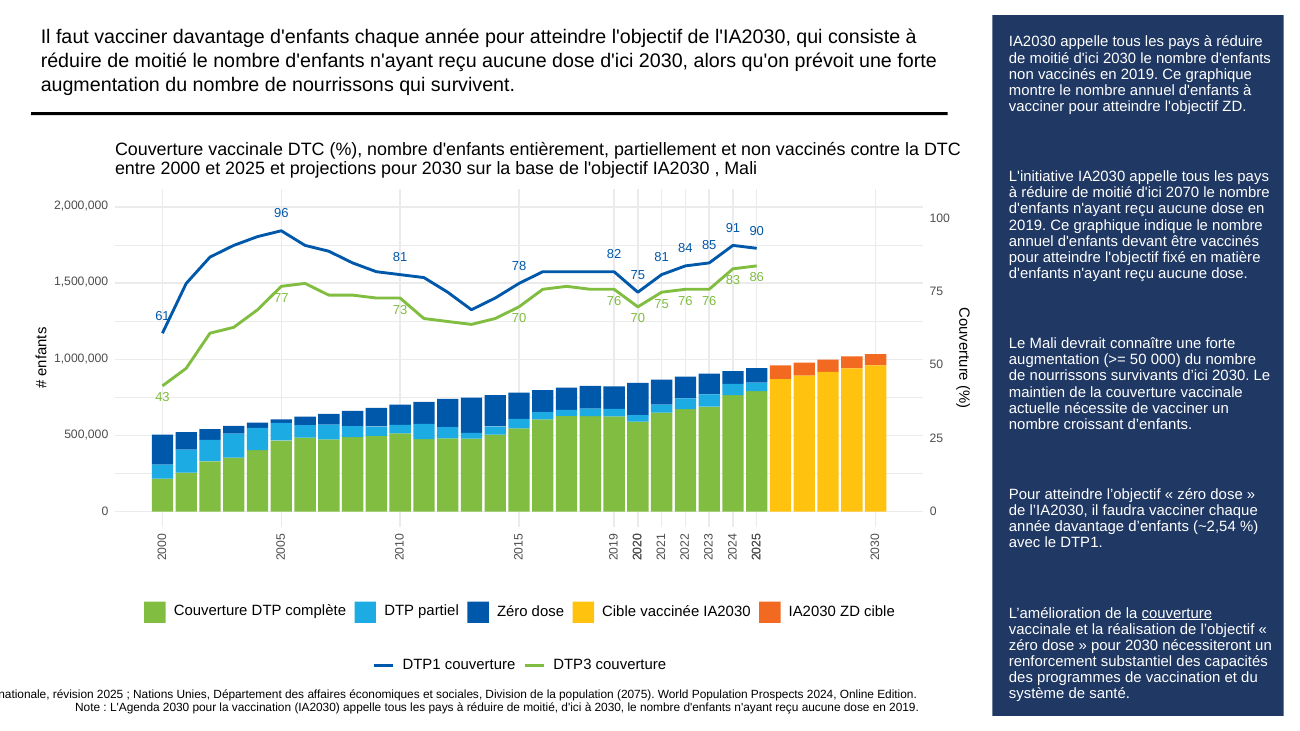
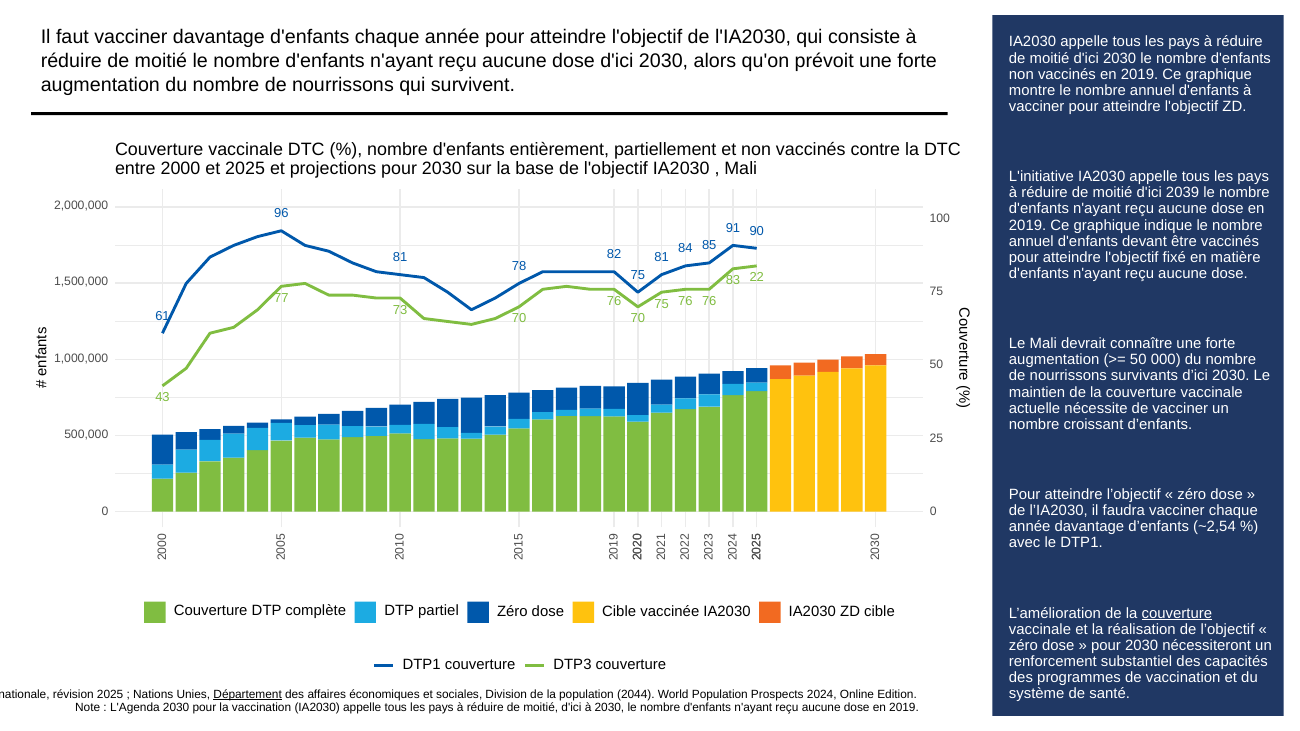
2070: 2070 -> 2039
86: 86 -> 22
Département underline: none -> present
2075: 2075 -> 2044
